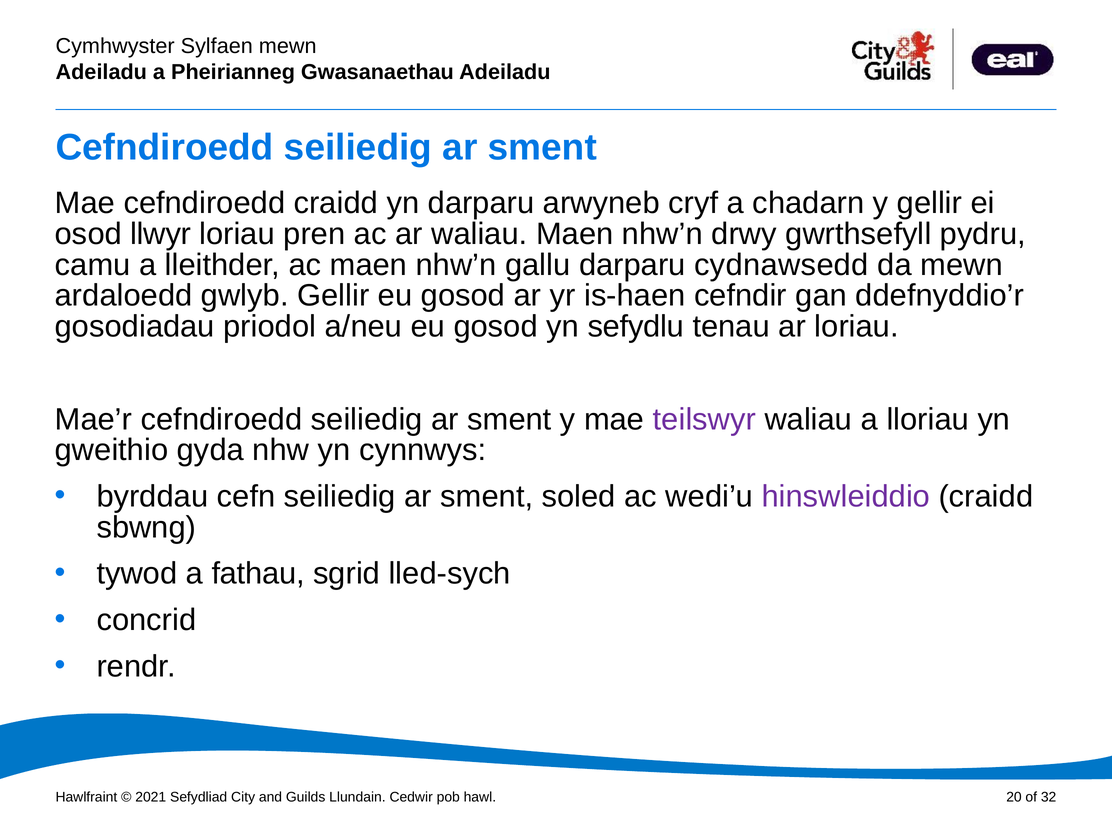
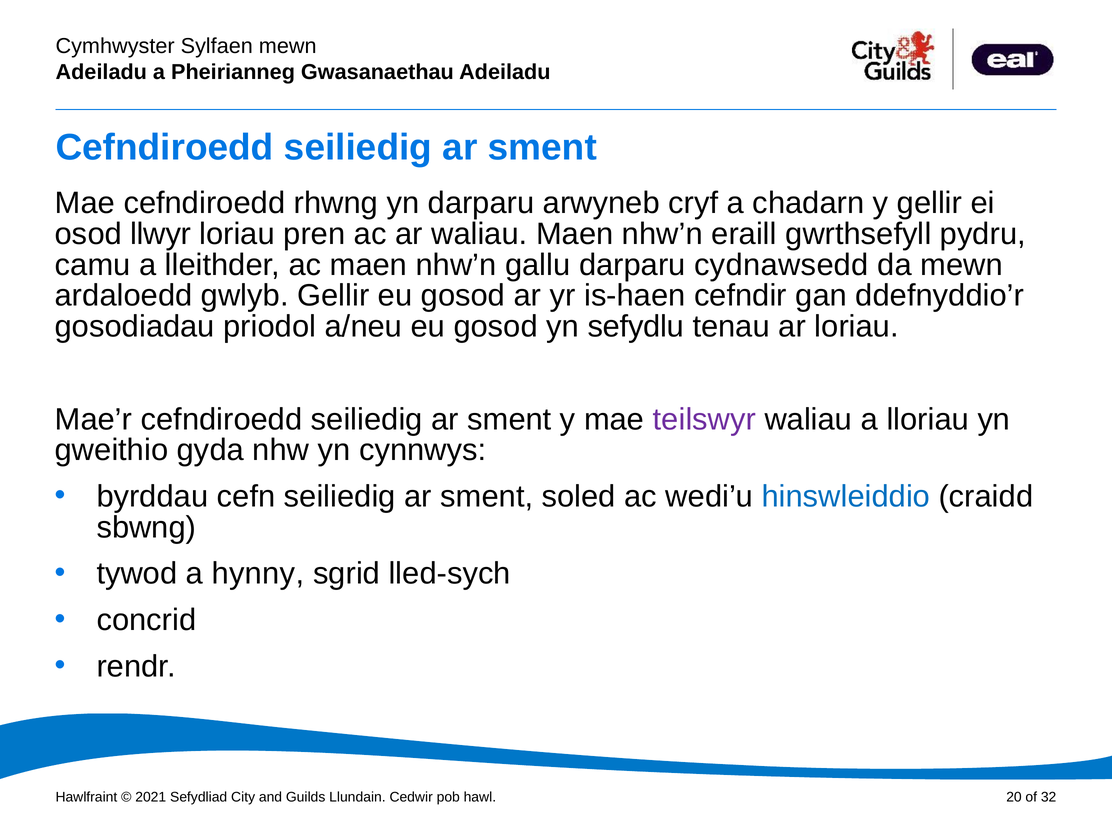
cefndiroedd craidd: craidd -> rhwng
drwy: drwy -> eraill
hinswleiddio colour: purple -> blue
fathau: fathau -> hynny
